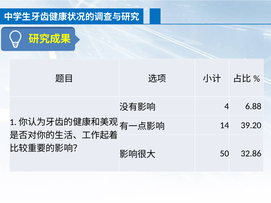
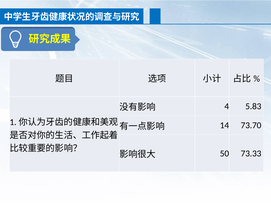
6.88: 6.88 -> 5.83
39.20: 39.20 -> 73.70
32.86: 32.86 -> 73.33
